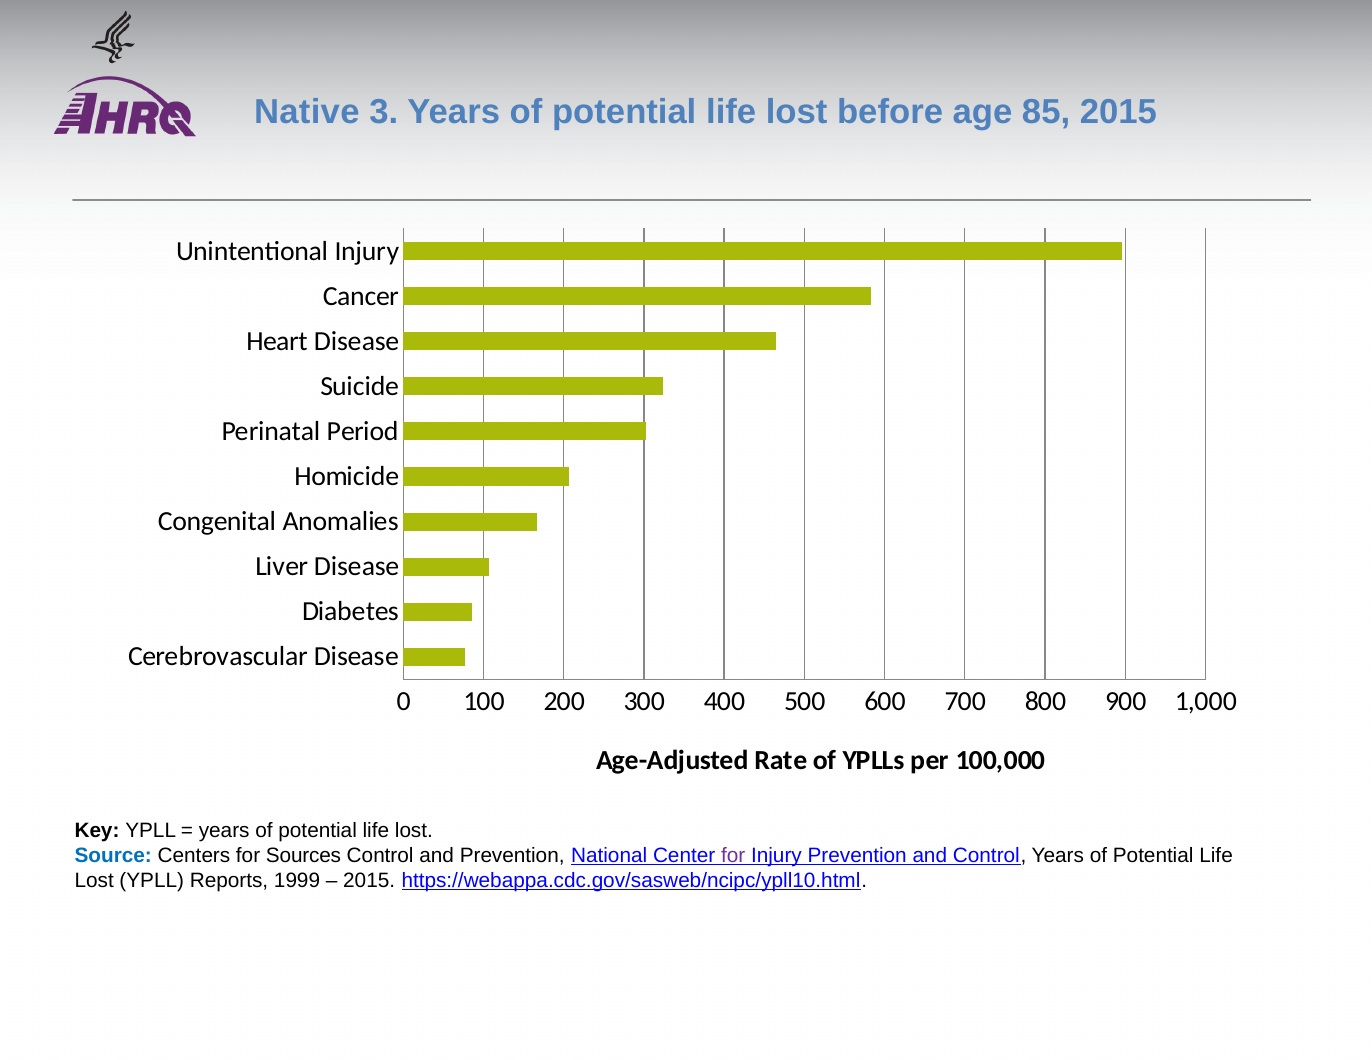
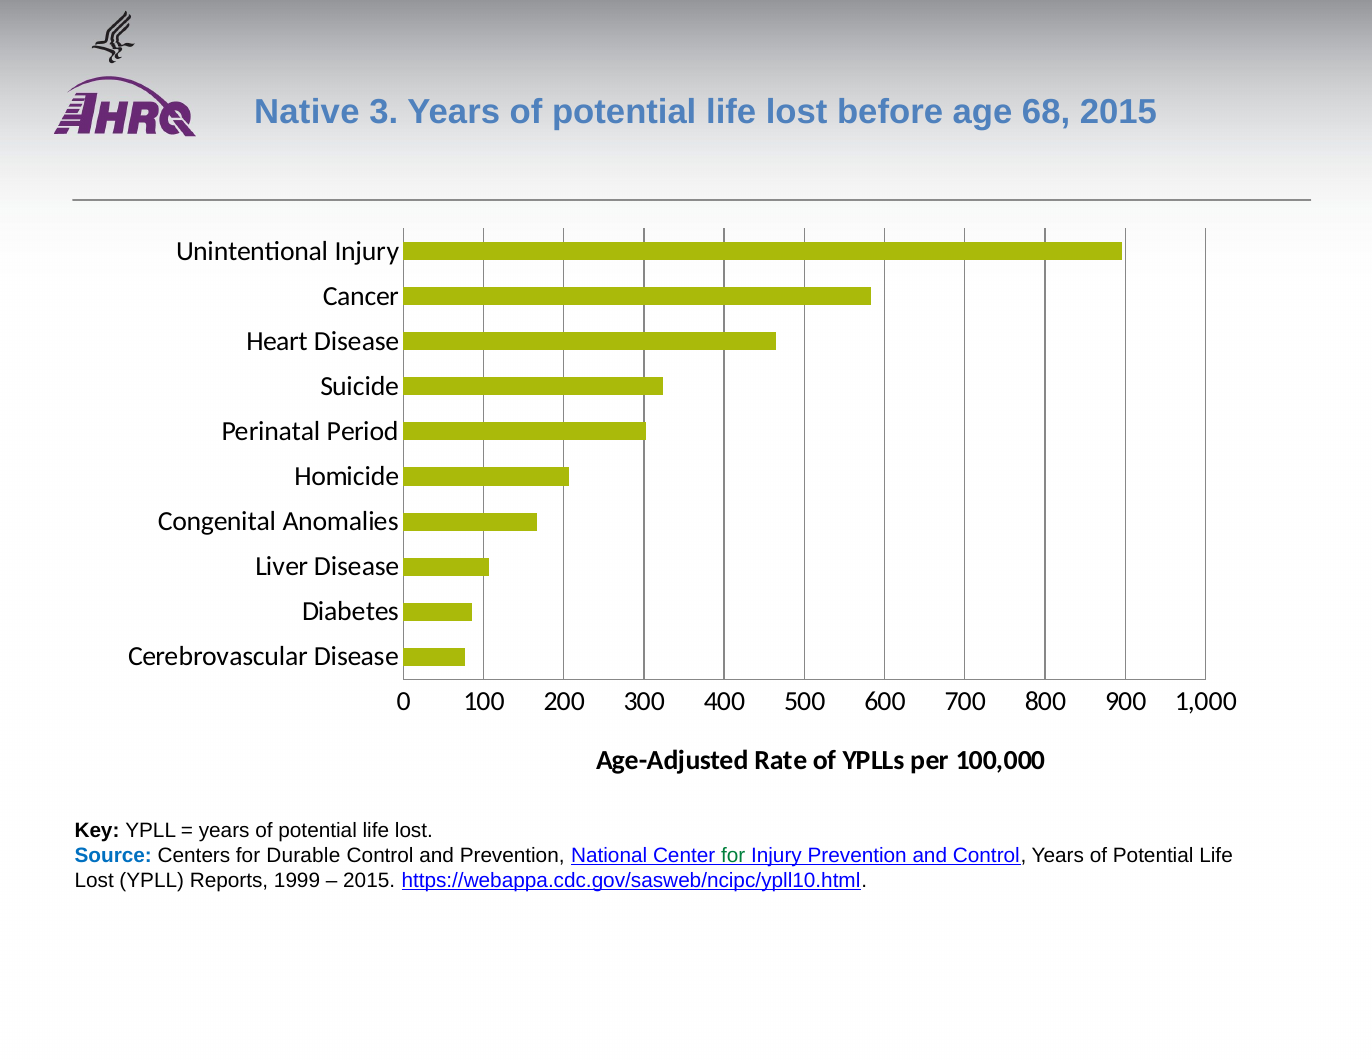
85: 85 -> 68
Sources: Sources -> Durable
for at (733, 856) colour: purple -> green
